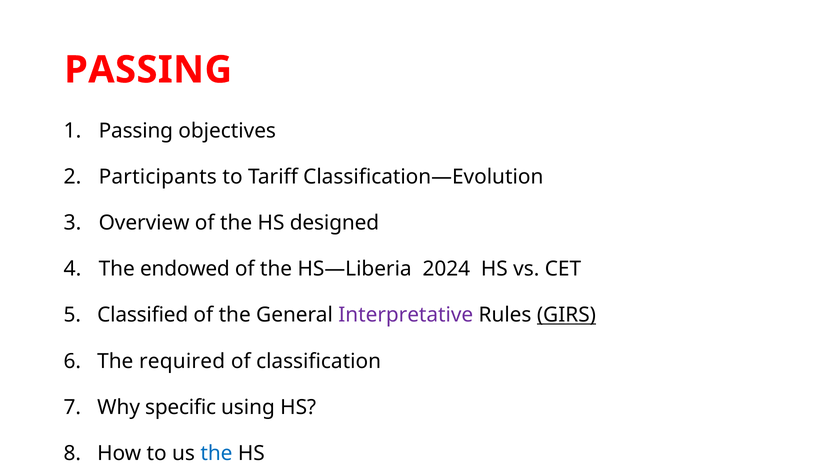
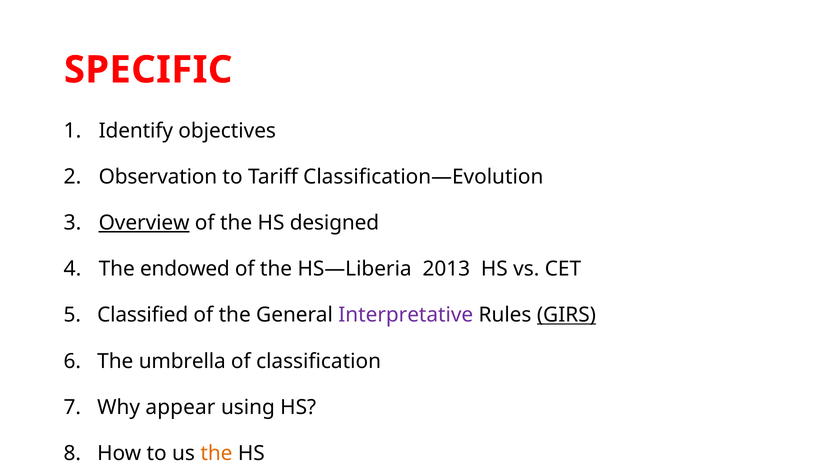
PASSING at (148, 70): PASSING -> SPECIFIC
Passing at (136, 131): Passing -> Identify
Participants: Participants -> Observation
Overview underline: none -> present
2024: 2024 -> 2013
required: required -> umbrella
specific: specific -> appear
the at (216, 454) colour: blue -> orange
